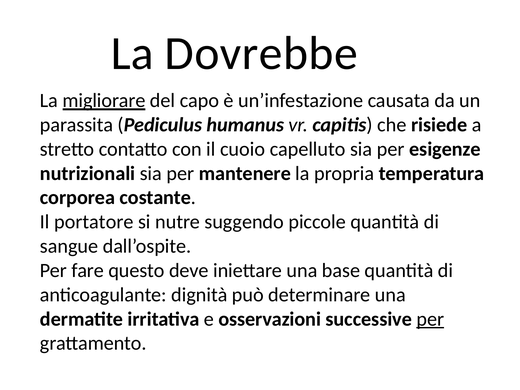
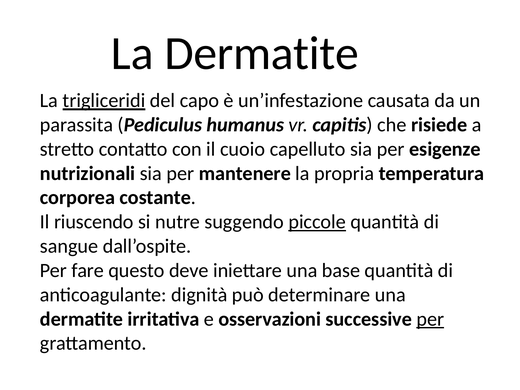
La Dovrebbe: Dovrebbe -> Dermatite
migliorare: migliorare -> trigliceridi
portatore: portatore -> riuscendo
piccole underline: none -> present
